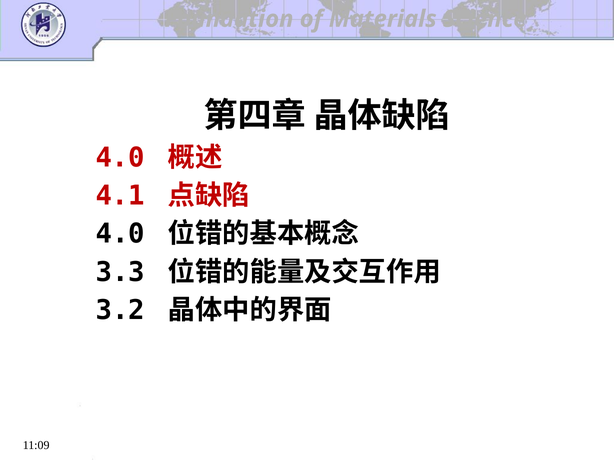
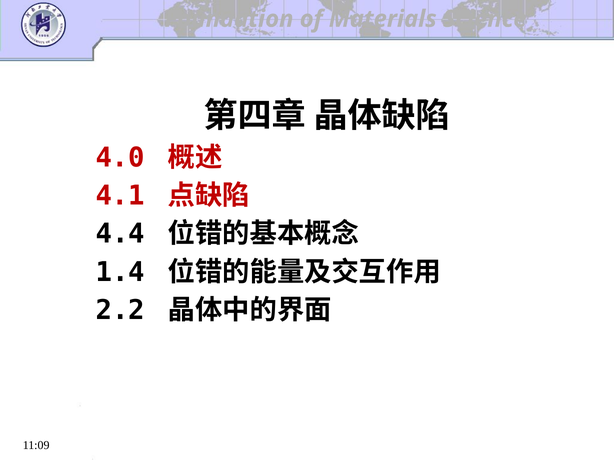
4.0 at (120, 234): 4.0 -> 4.4
3.3: 3.3 -> 1.4
3.2: 3.2 -> 2.2
